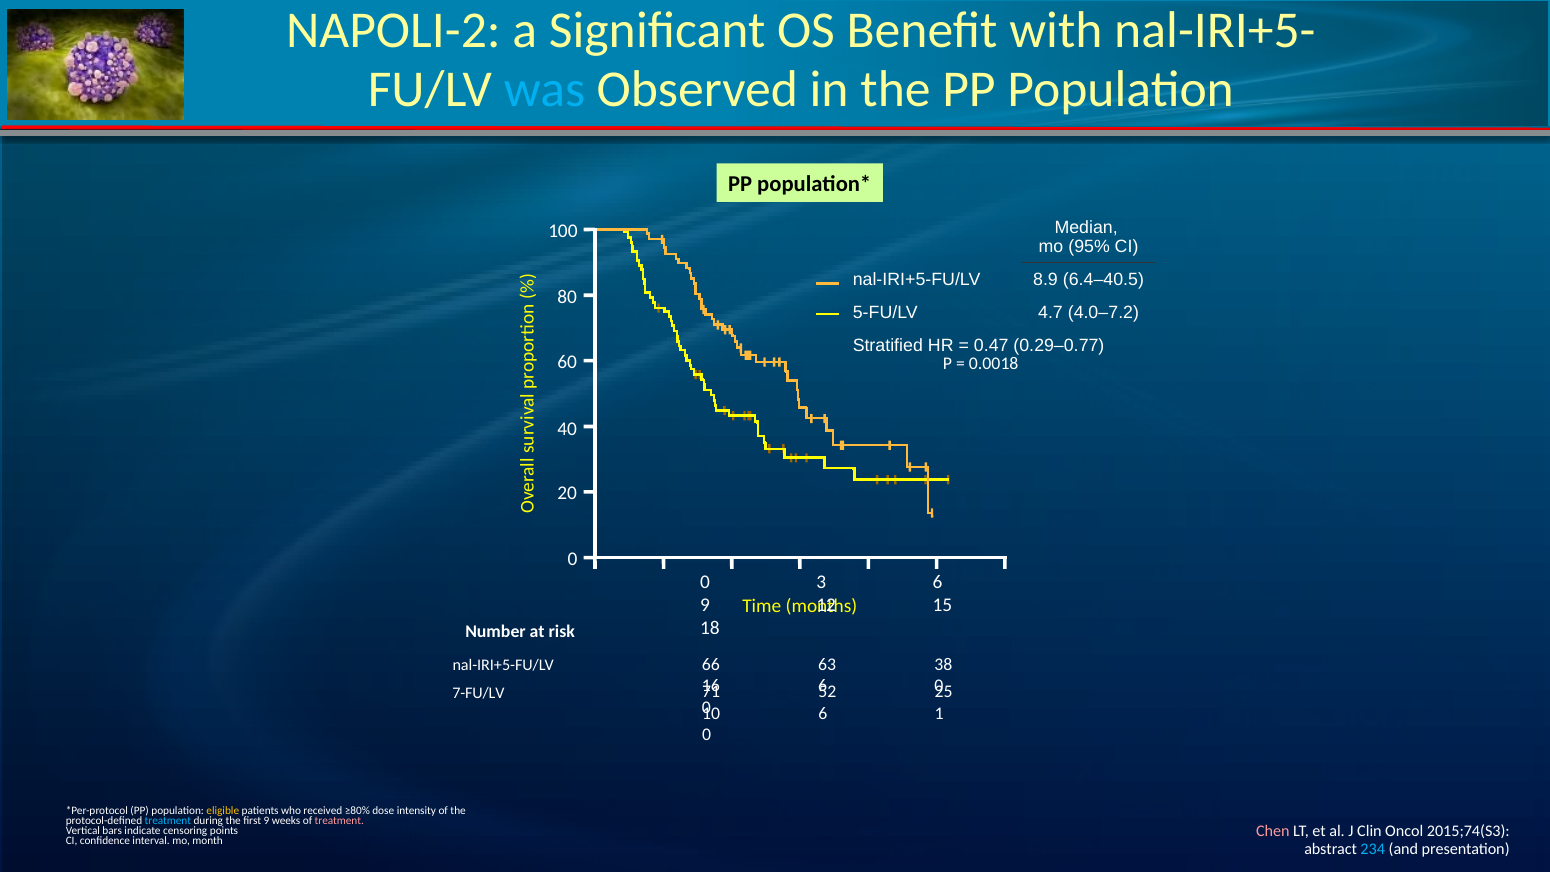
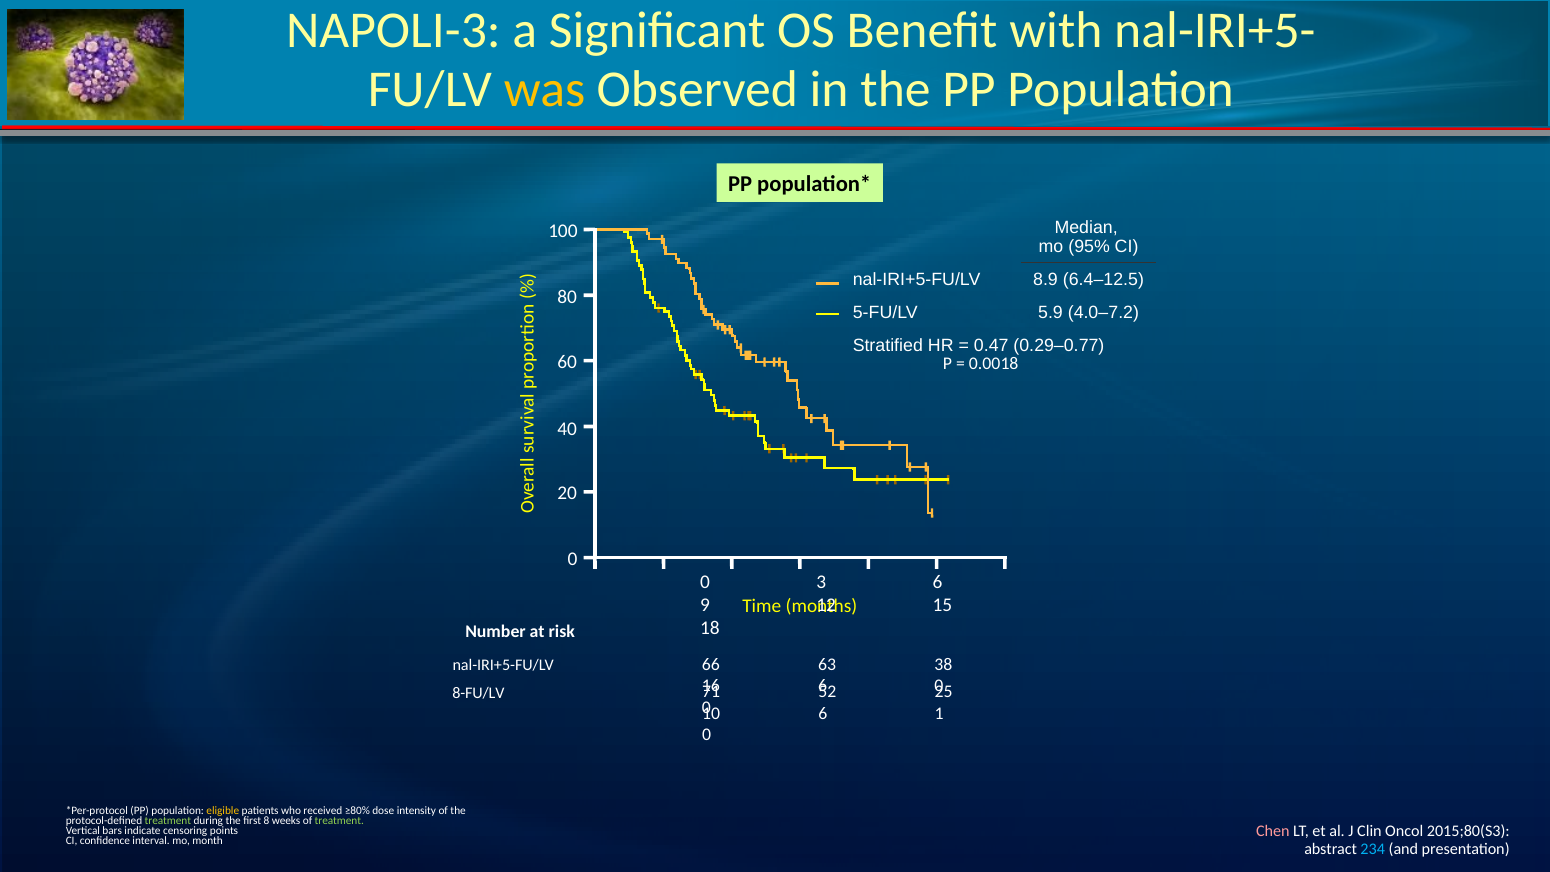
NAPOLI-2: NAPOLI-2 -> NAPOLI-3
was colour: light blue -> yellow
6.4–40.5: 6.4–40.5 -> 6.4–12.5
4.7: 4.7 -> 5.9
7-FU/LV: 7-FU/LV -> 8-FU/LV
treatment at (168, 820) colour: light blue -> light green
first 9: 9 -> 8
treatment at (339, 820) colour: pink -> light green
2015;74(S3: 2015;74(S3 -> 2015;80(S3
